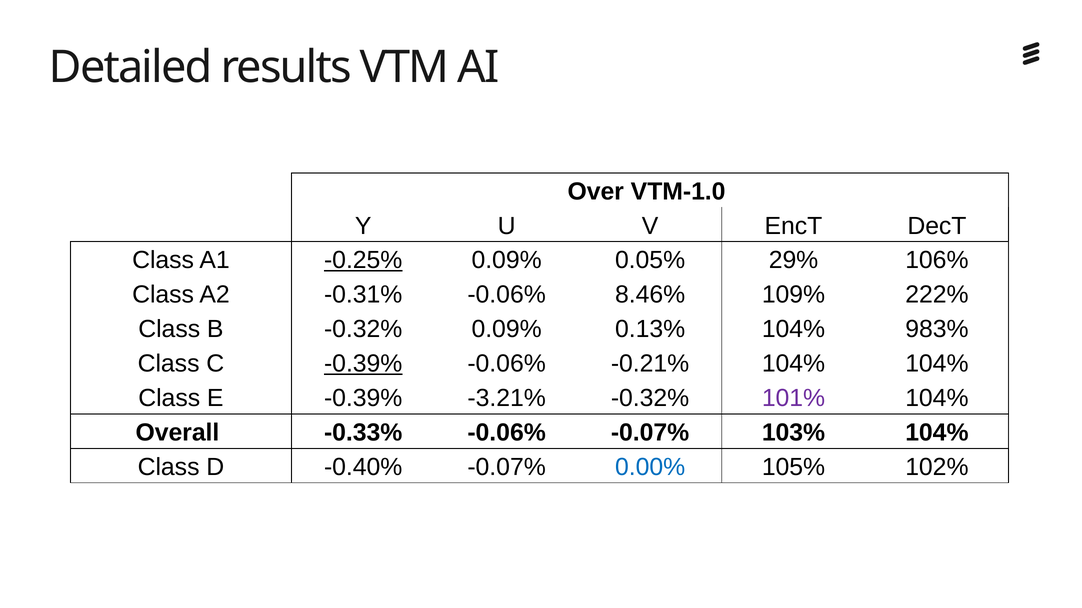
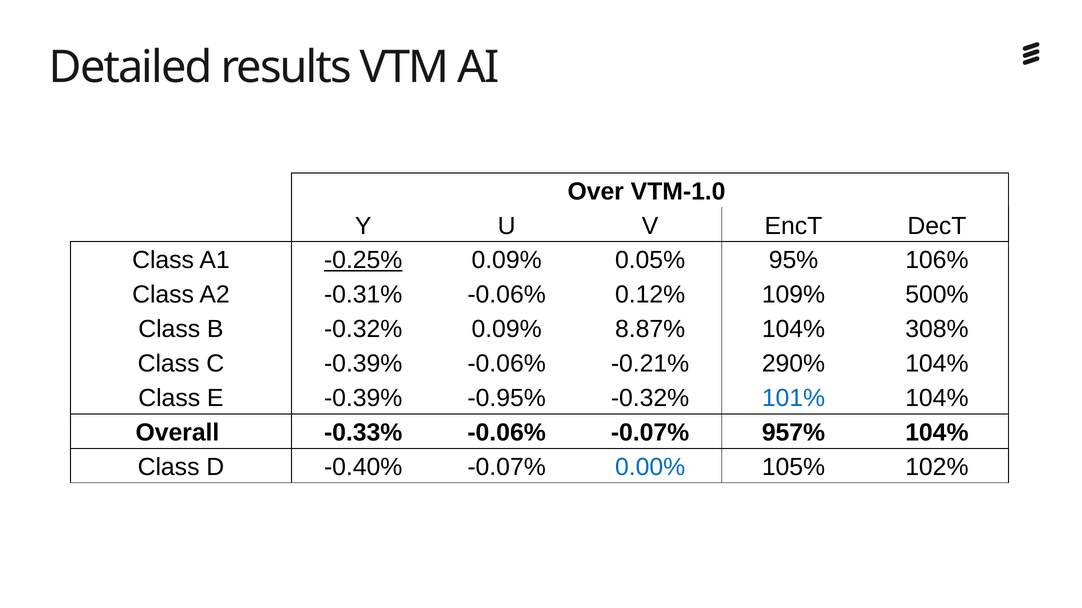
29%: 29% -> 95%
8.46%: 8.46% -> 0.12%
222%: 222% -> 500%
0.13%: 0.13% -> 8.87%
983%: 983% -> 308%
-0.39% at (363, 364) underline: present -> none
-0.21% 104%: 104% -> 290%
-3.21%: -3.21% -> -0.95%
101% colour: purple -> blue
103%: 103% -> 957%
